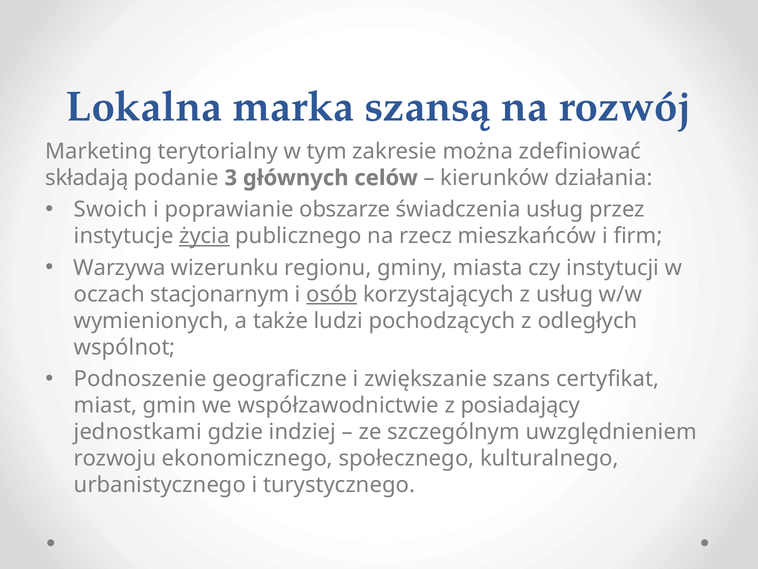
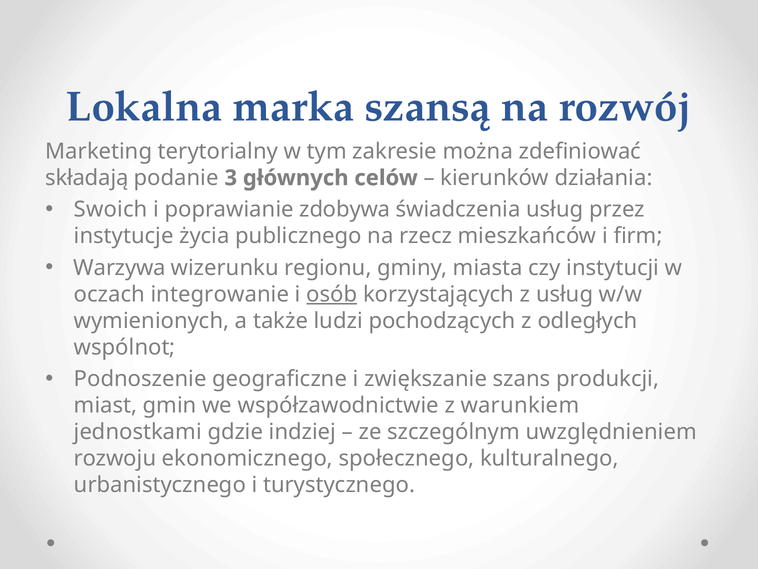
obszarze: obszarze -> zdobywa
życia underline: present -> none
stacjonarnym: stacjonarnym -> integrowanie
certyfikat: certyfikat -> produkcji
posiadający: posiadający -> warunkiem
